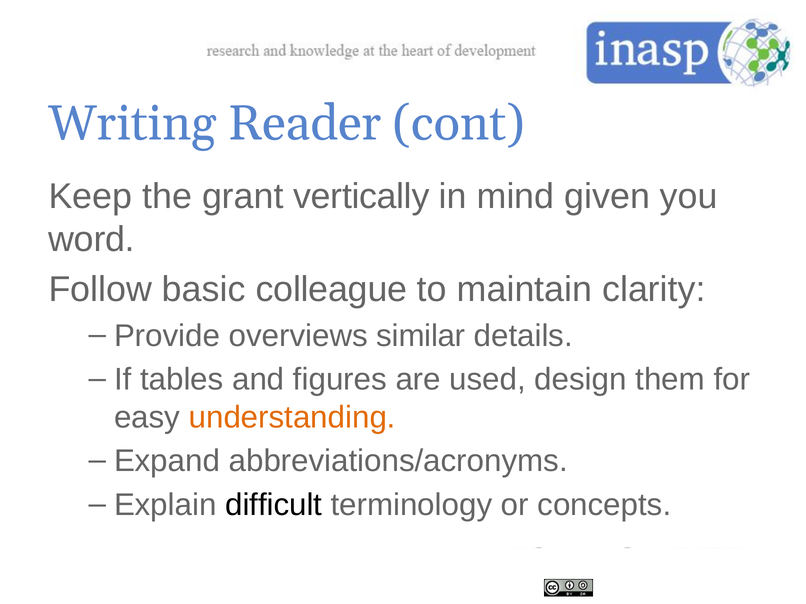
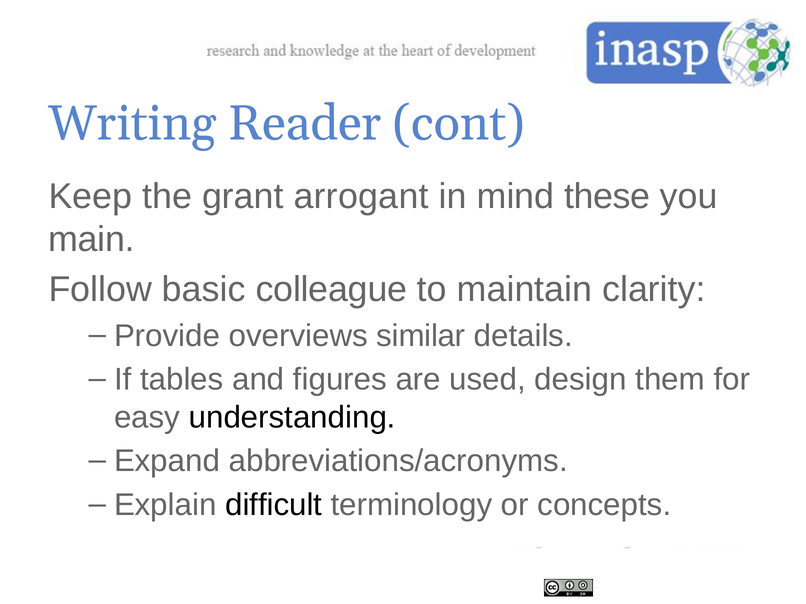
vertically: vertically -> arrogant
given: given -> these
word: word -> main
understanding colour: orange -> black
